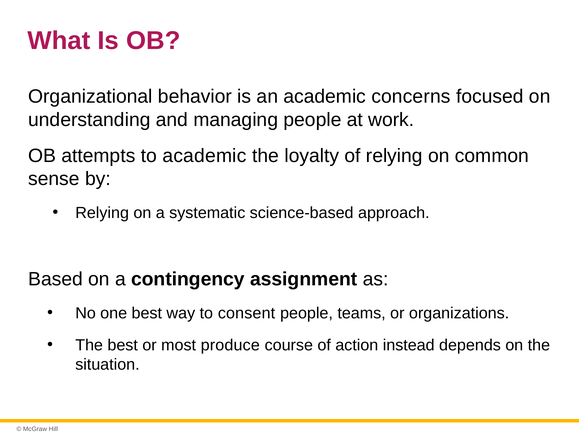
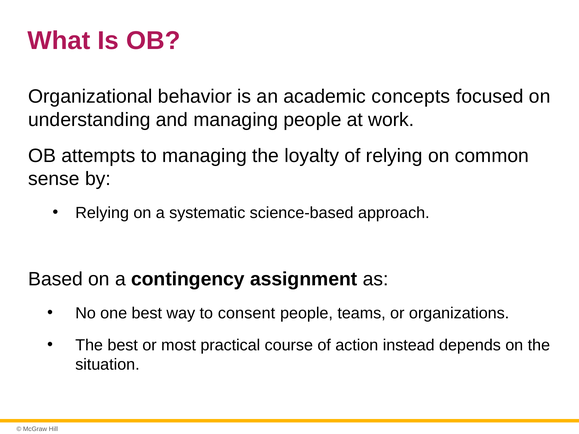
concerns: concerns -> concepts
to academic: academic -> managing
produce: produce -> practical
